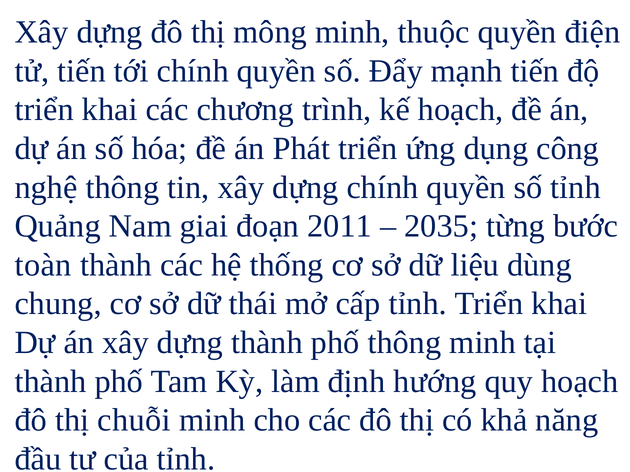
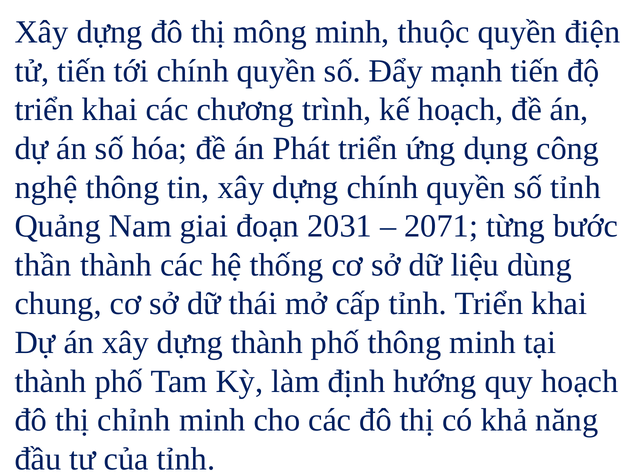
2011: 2011 -> 2031
2035: 2035 -> 2071
toàn: toàn -> thần
chuỗi: chuỗi -> chỉnh
